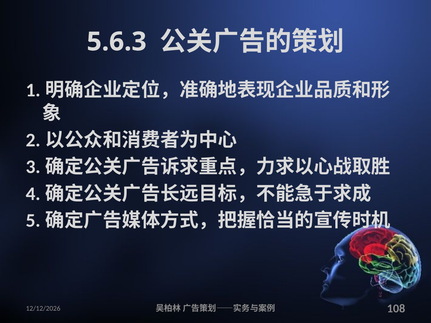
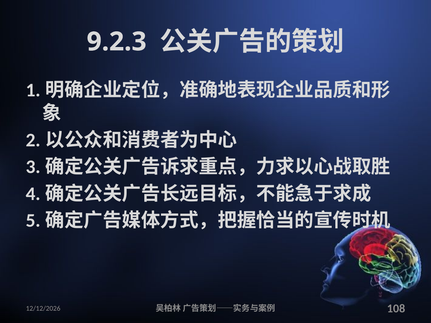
5.6.3: 5.6.3 -> 9.2.3
